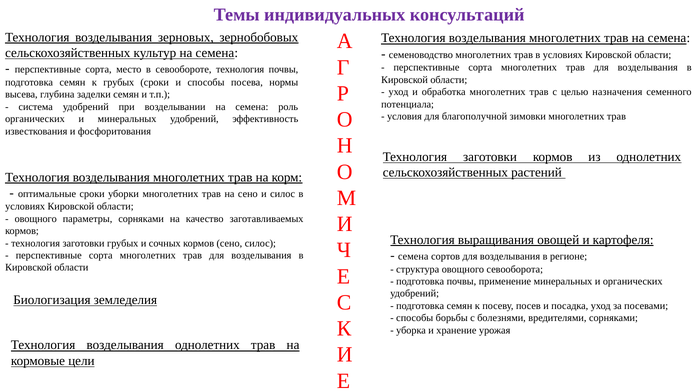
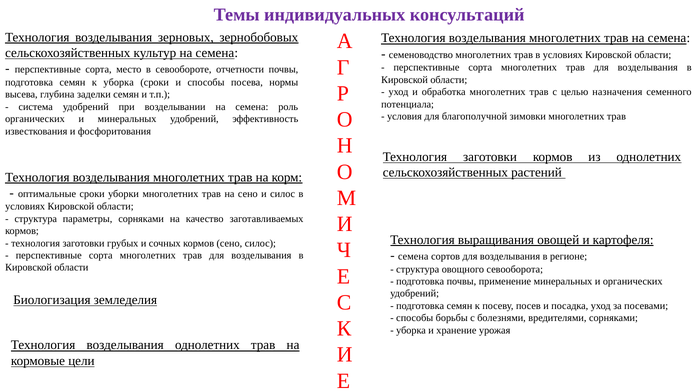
севообороте технология: технология -> отчетности
к грубых: грубых -> уборка
овощного at (36, 219): овощного -> структура
